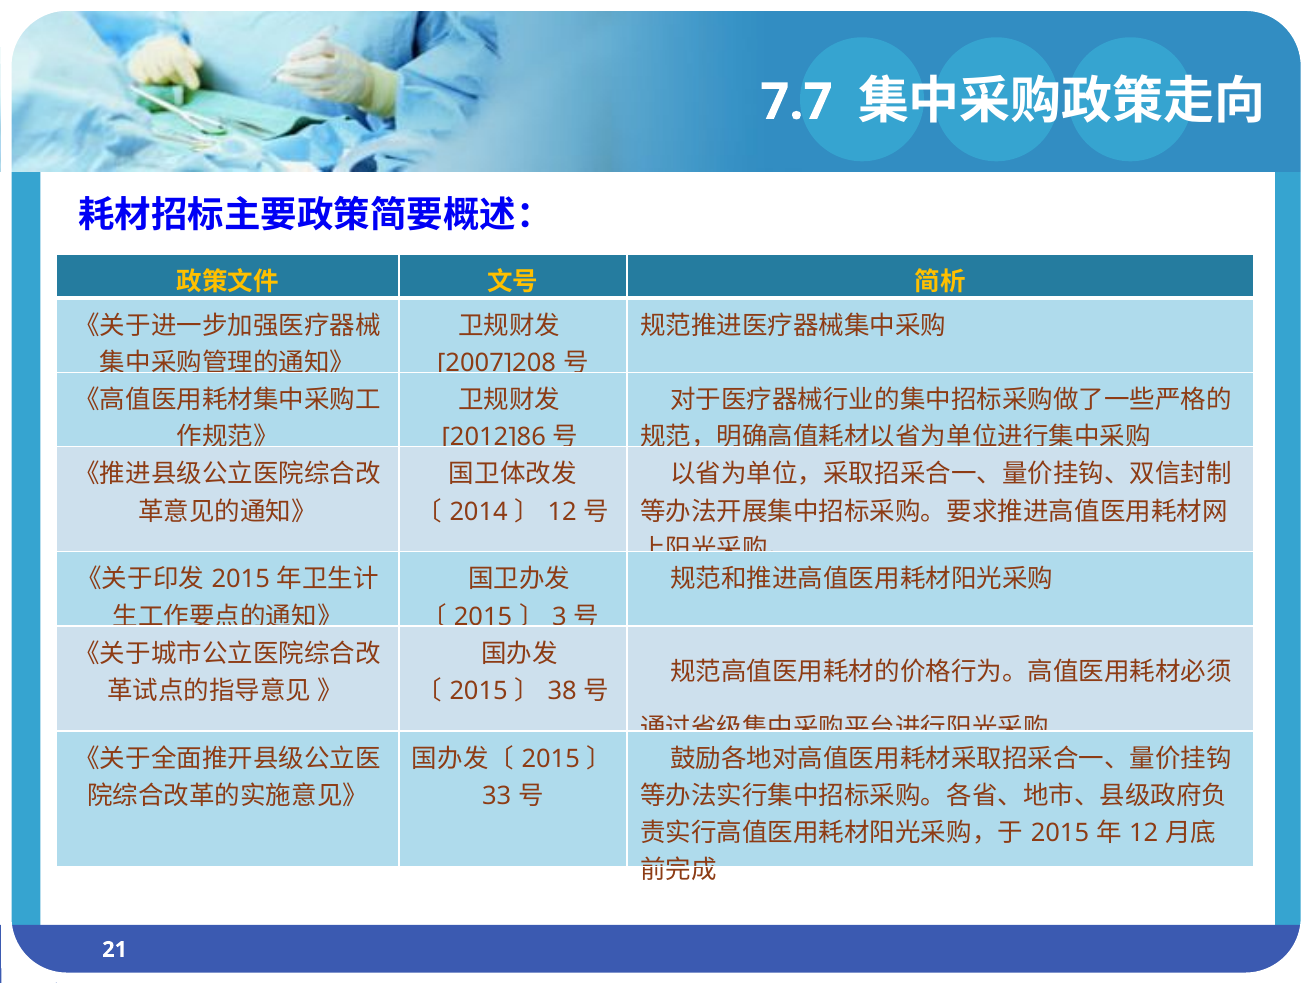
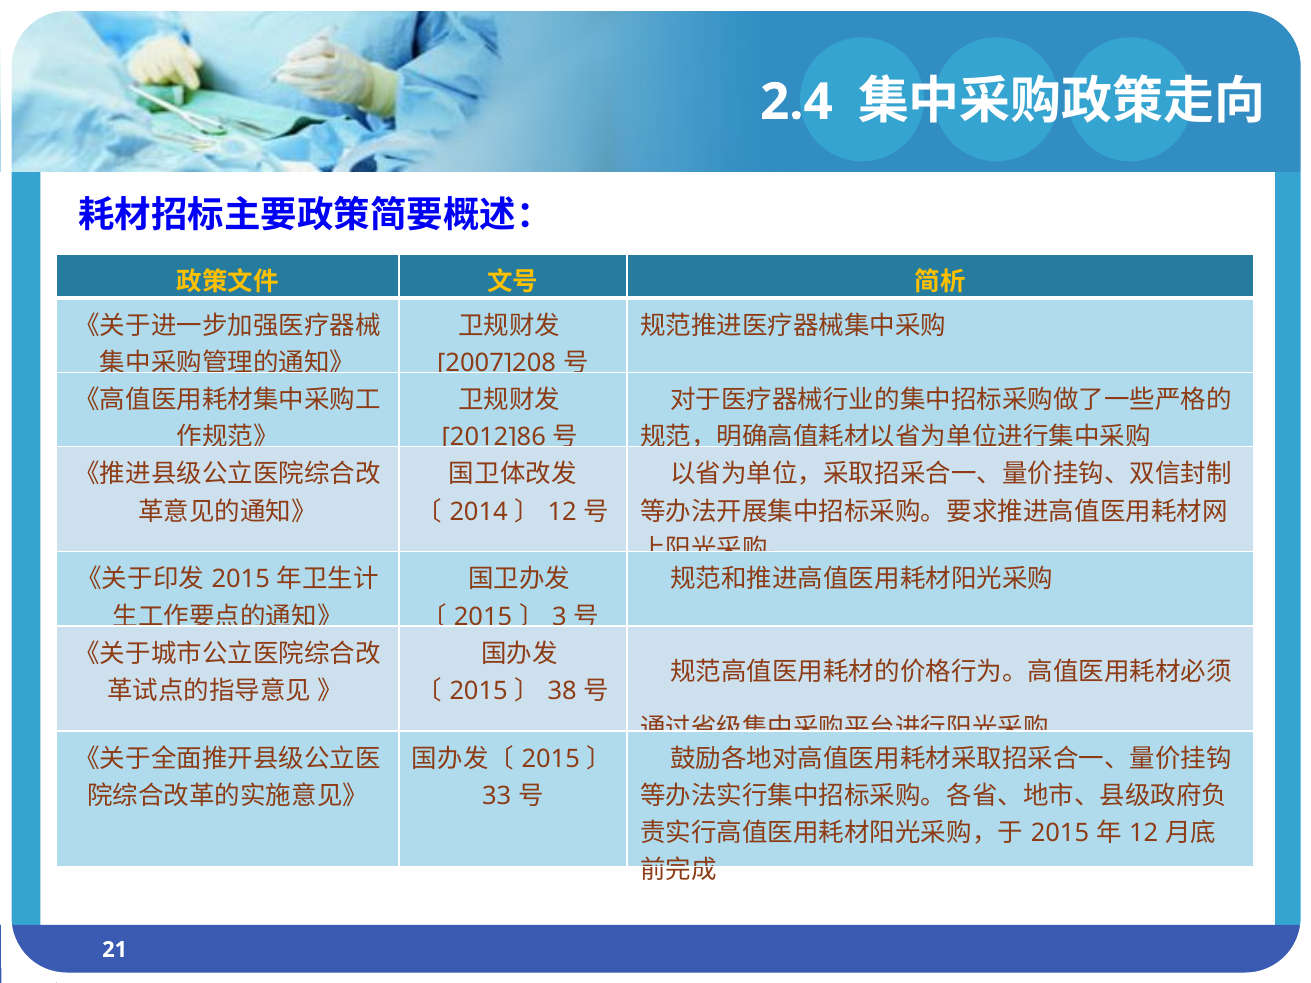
7.7: 7.7 -> 2.4
